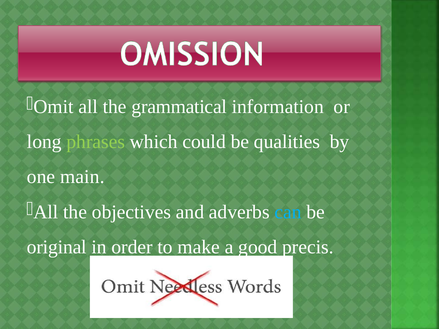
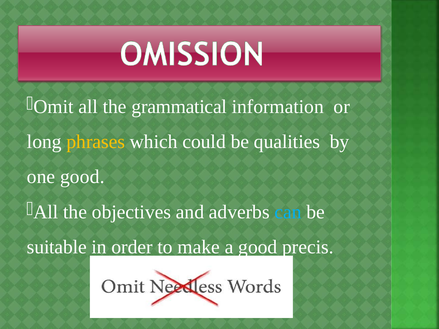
phrases colour: light green -> yellow
one main: main -> good
original: original -> suitable
